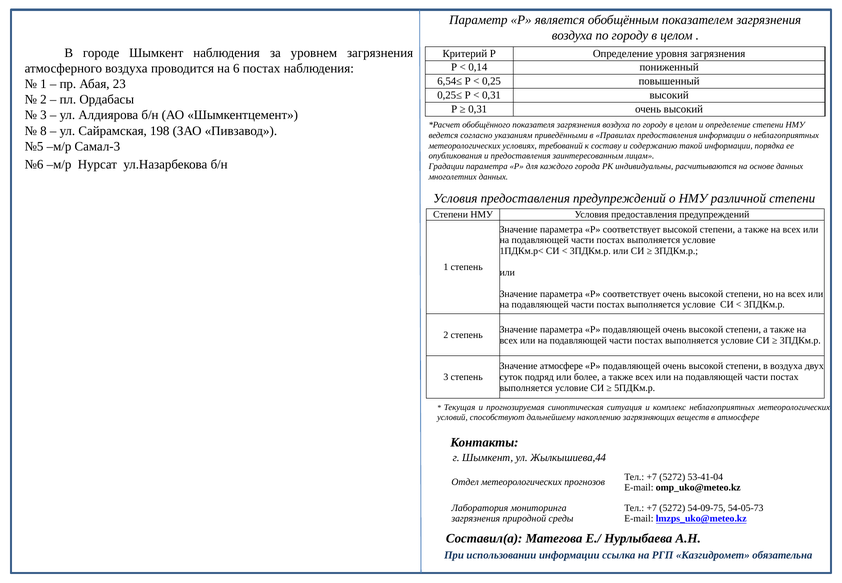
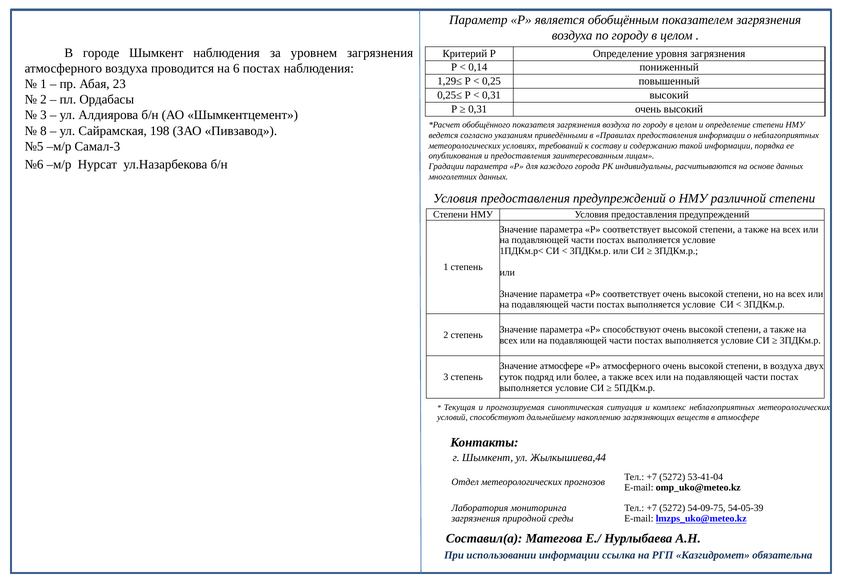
6,54≤: 6,54≤ -> 1,29≤
параметра Р подавляющей: подавляющей -> способствуют
подавляющей at (632, 366): подавляющей -> атмосферного
54-05-73: 54-05-73 -> 54-05-39
